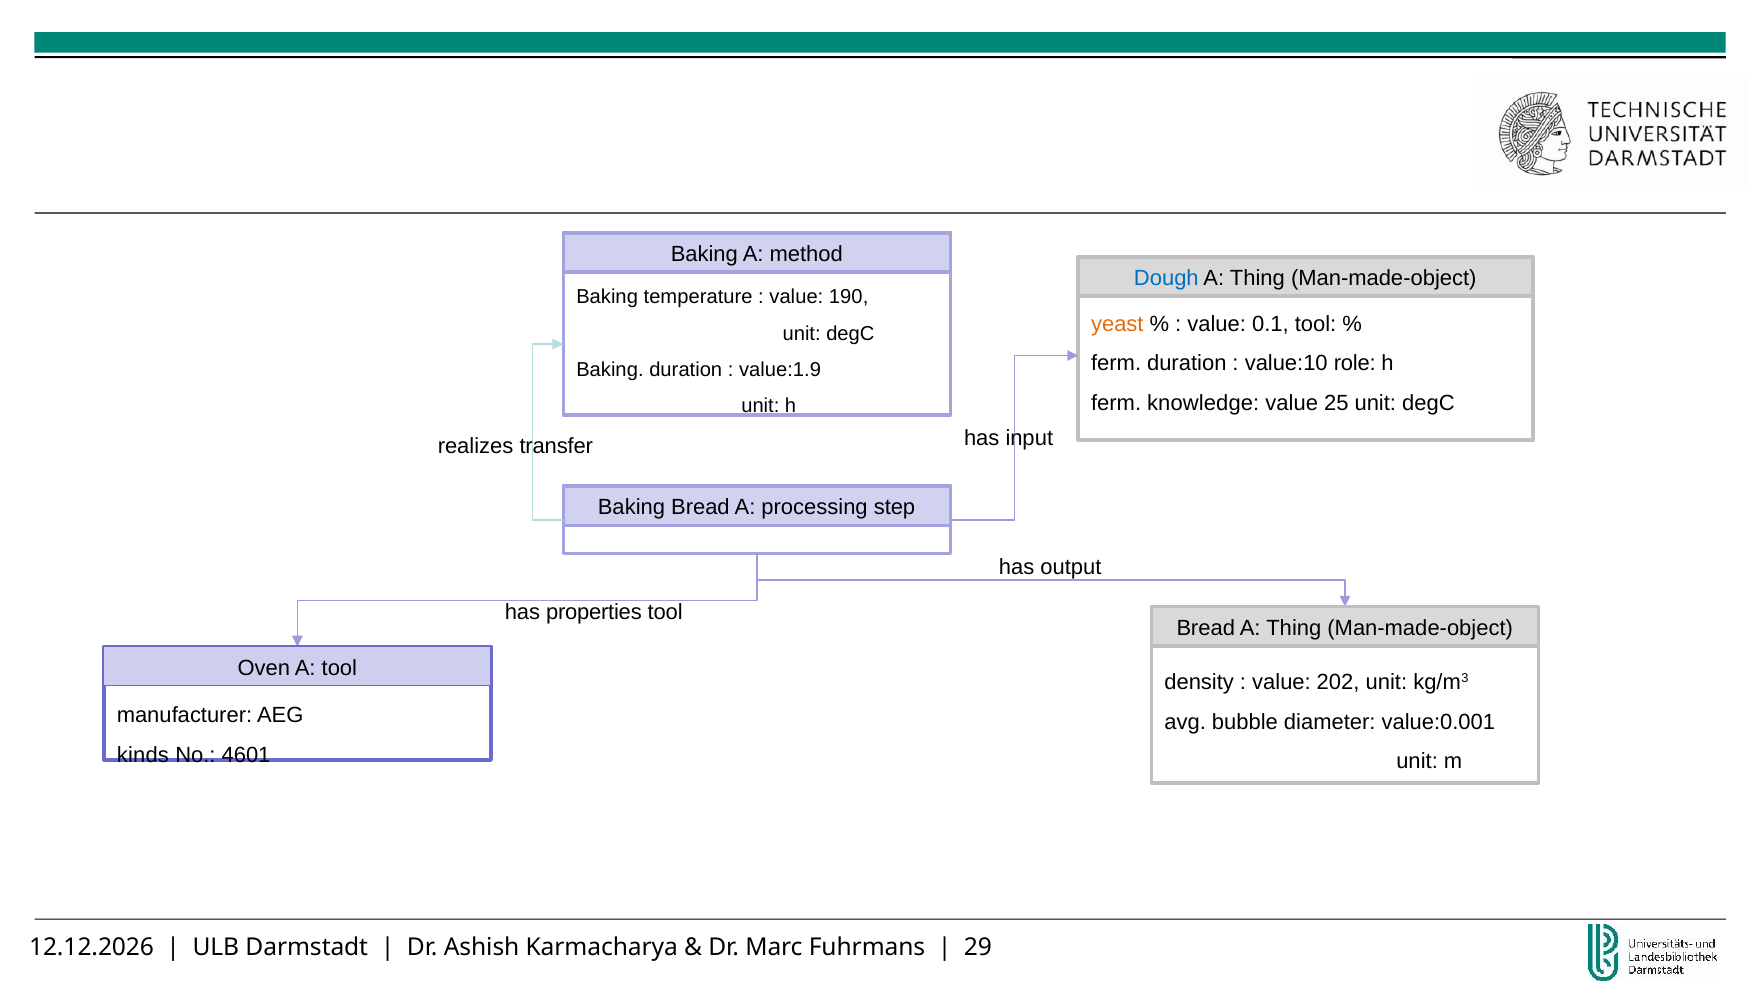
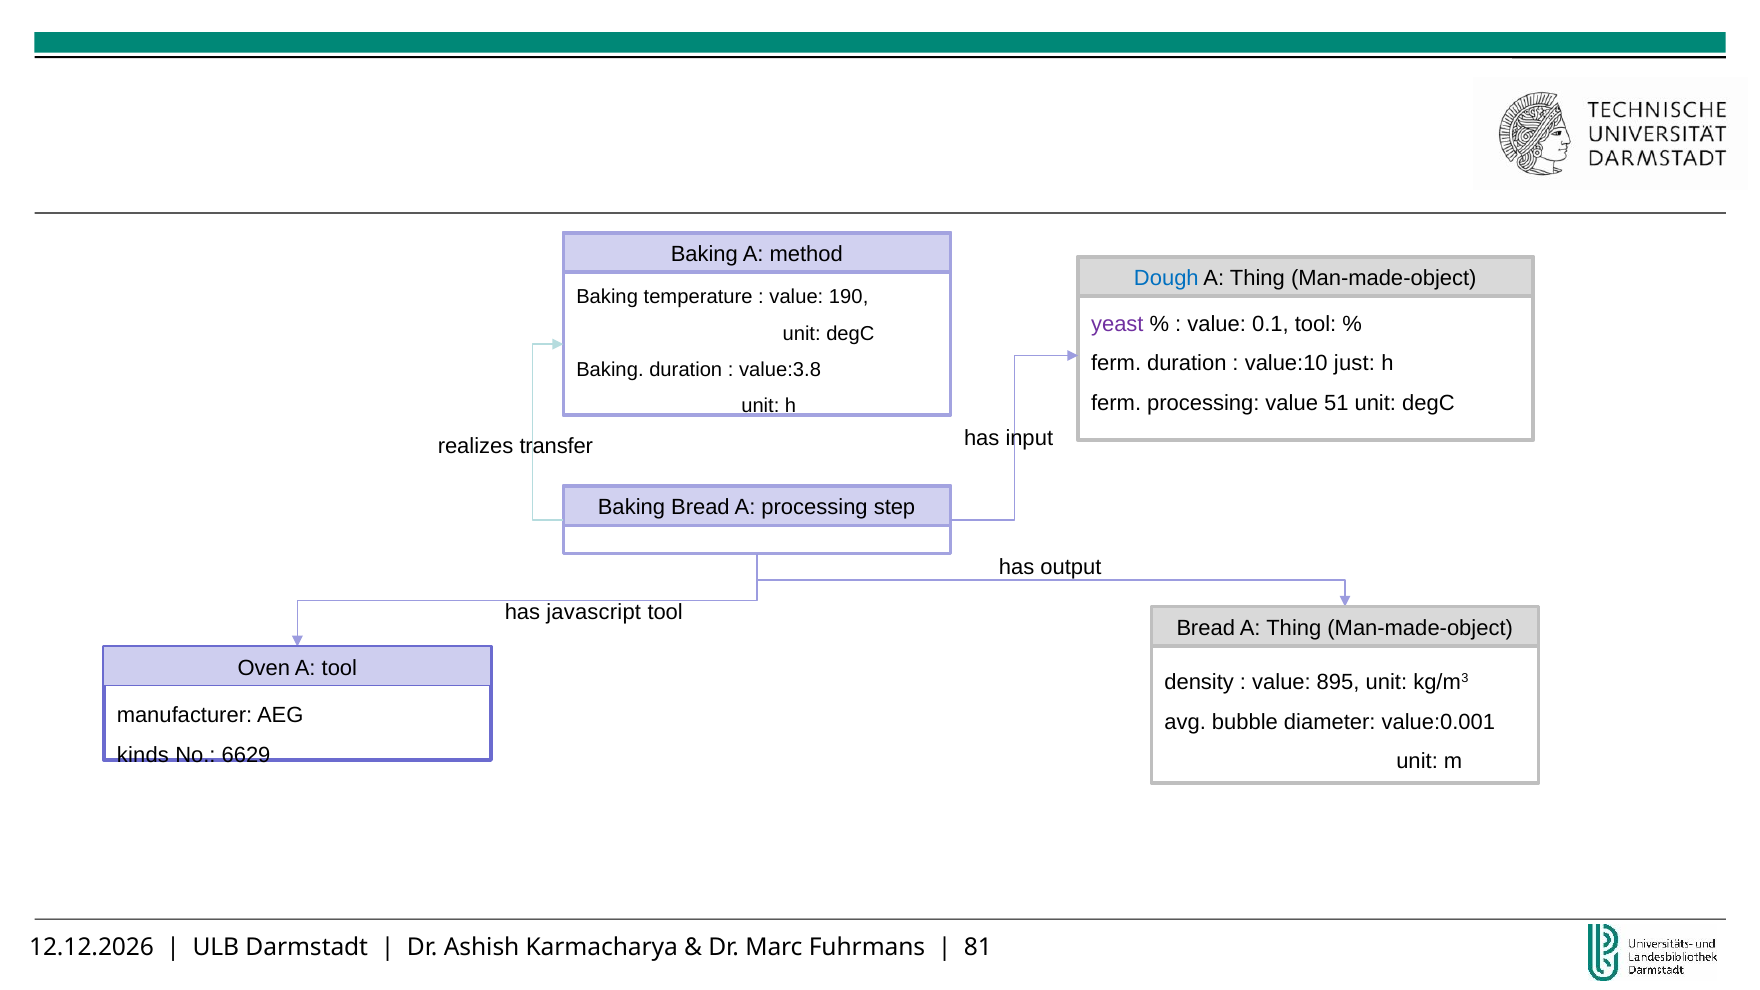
yeast colour: orange -> purple
role: role -> just
value:1.9: value:1.9 -> value:3.8
ferm knowledge: knowledge -> processing
25: 25 -> 51
properties: properties -> javascript
202: 202 -> 895
4601: 4601 -> 6629
29: 29 -> 81
